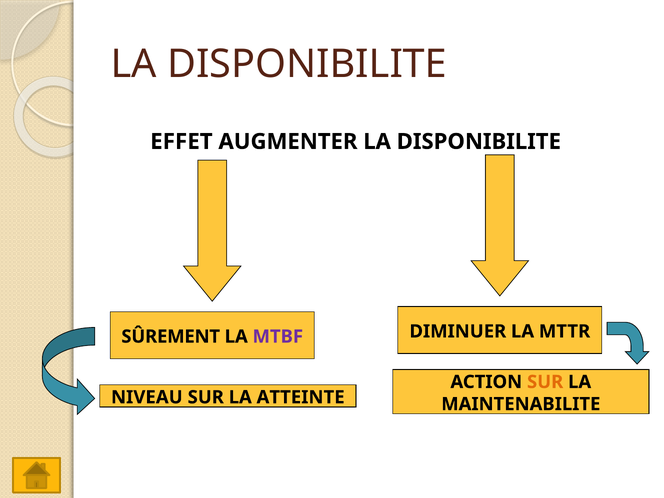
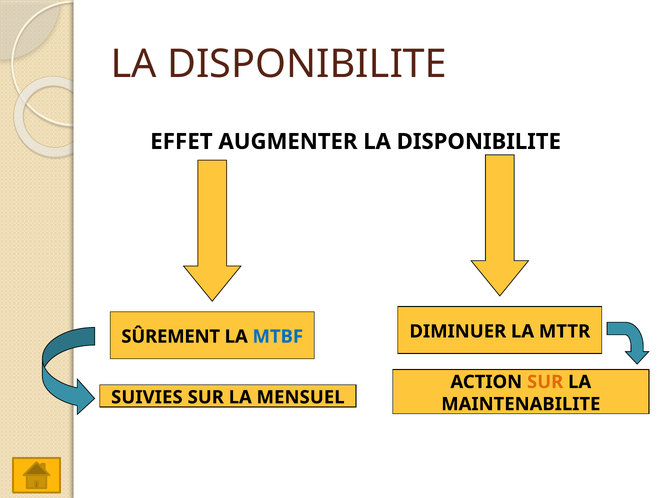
MTBF colour: purple -> blue
NIVEAU: NIVEAU -> SUIVIES
ATTEINTE: ATTEINTE -> MENSUEL
